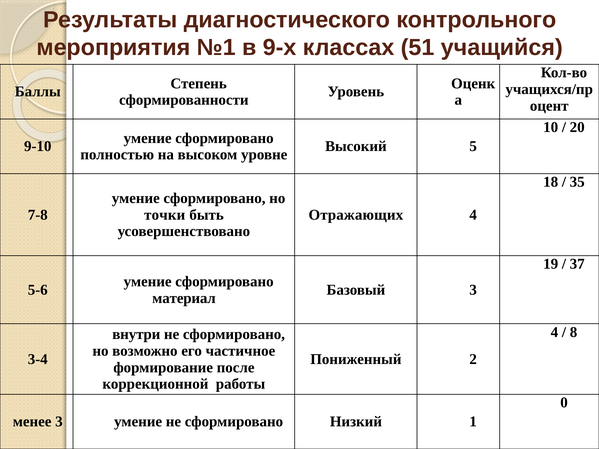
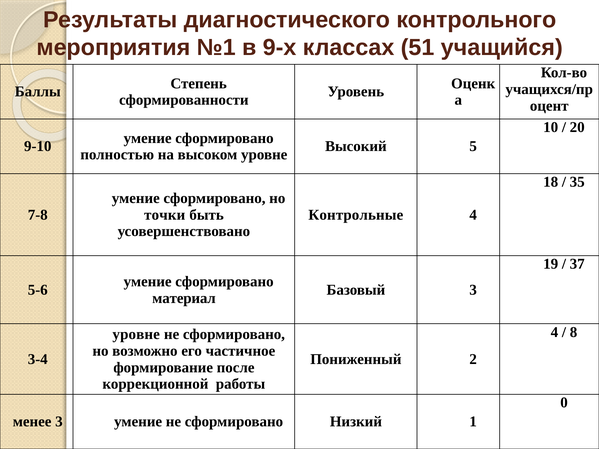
Отражающих: Отражающих -> Контрольные
внутри at (136, 334): внутри -> уровне
